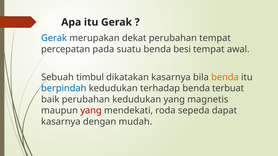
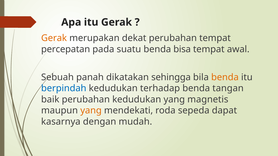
Gerak at (54, 38) colour: blue -> orange
besi: besi -> bisa
timbul: timbul -> panah
dikatakan kasarnya: kasarnya -> sehingga
terbuat: terbuat -> tangan
yang at (91, 111) colour: red -> orange
